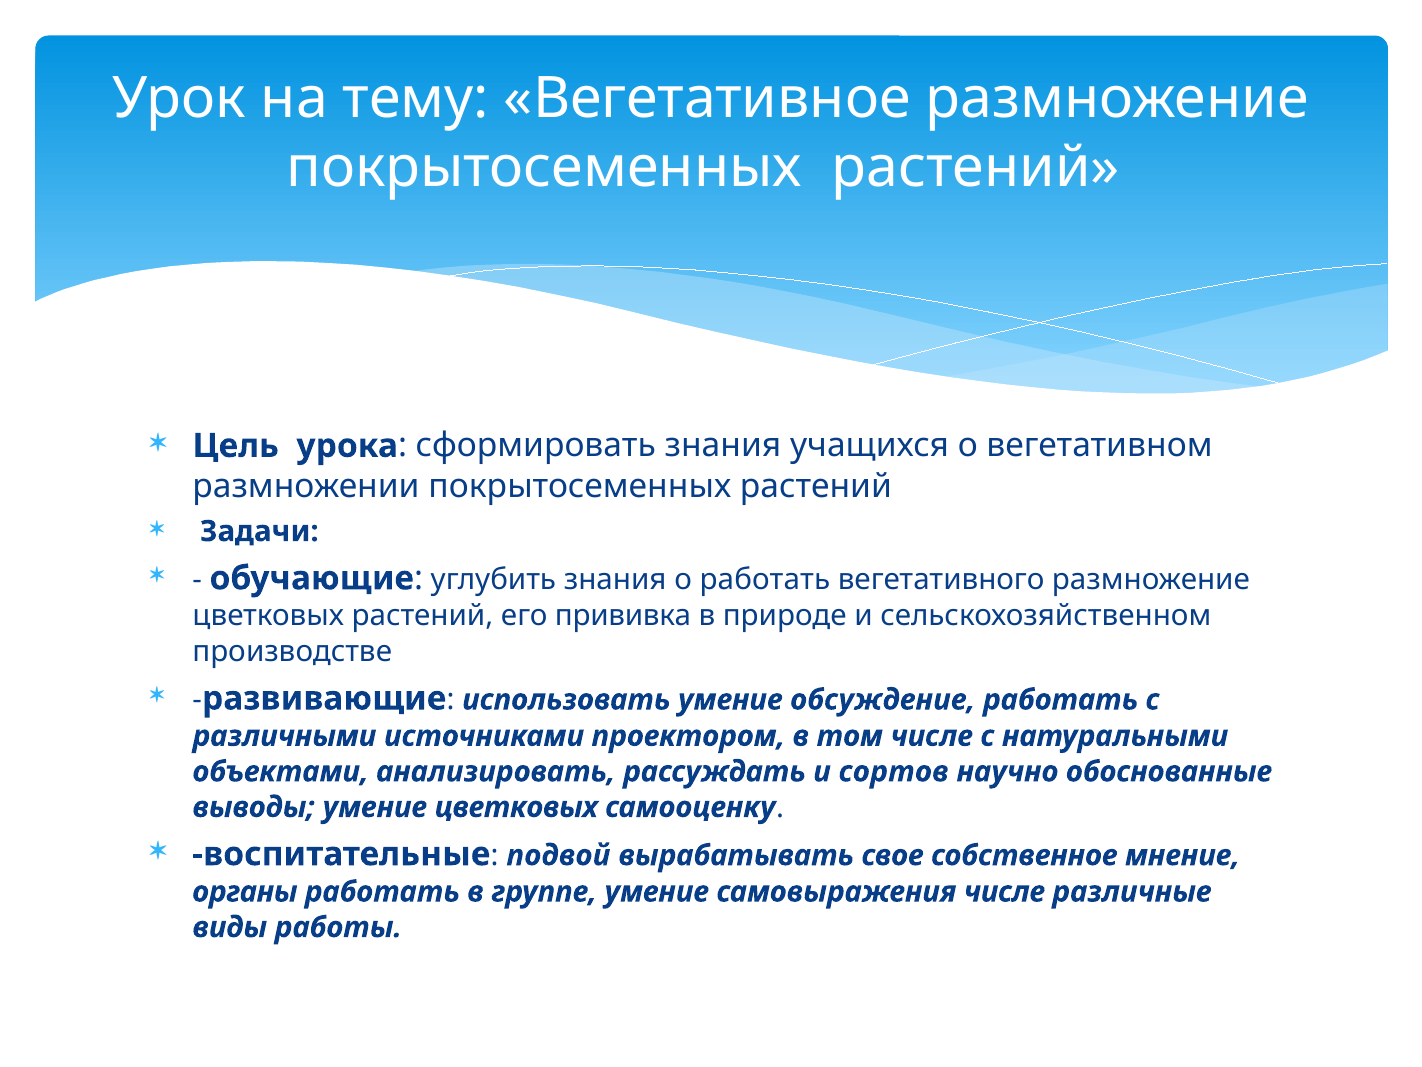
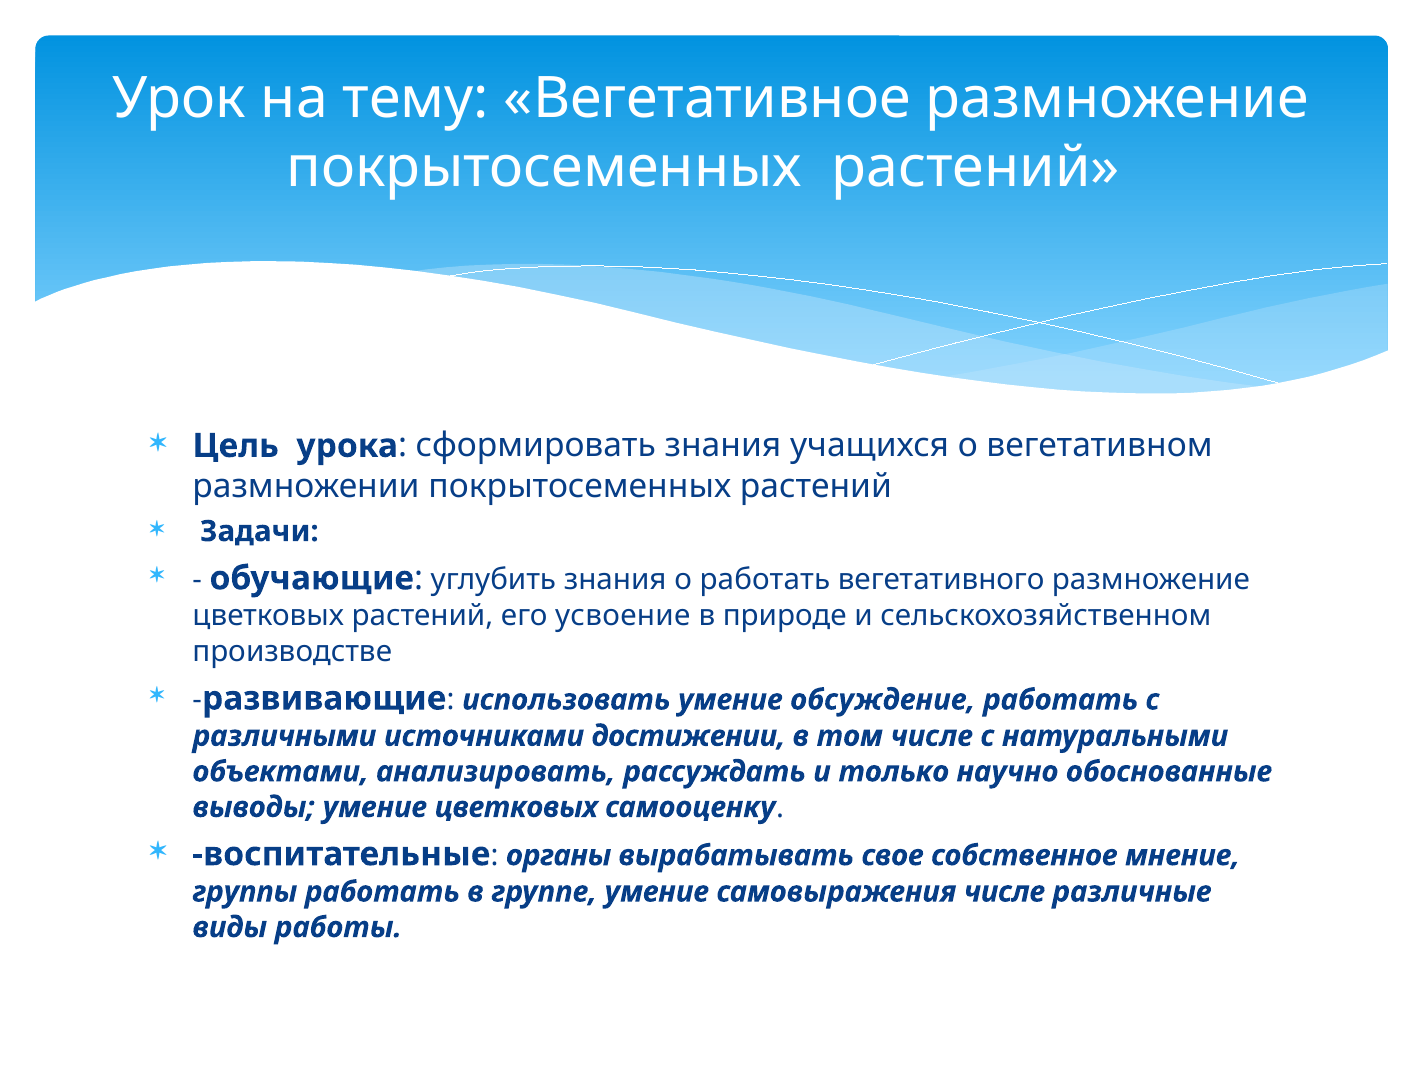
прививка: прививка -> усвоение
проектором: проектором -> достижении
сортов: сортов -> только
подвой: подвой -> органы
органы: органы -> группы
